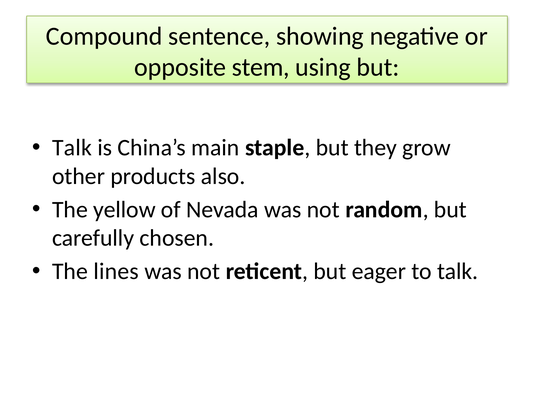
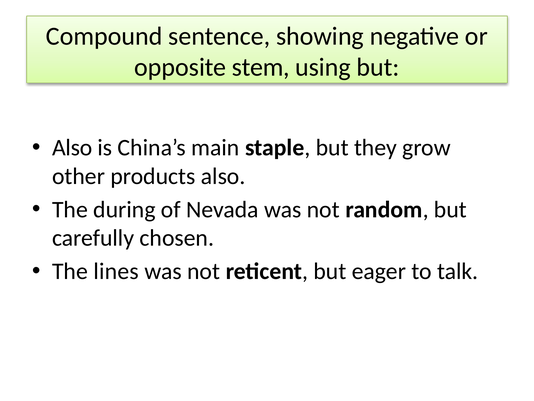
Talk at (72, 148): Talk -> Also
yellow: yellow -> during
